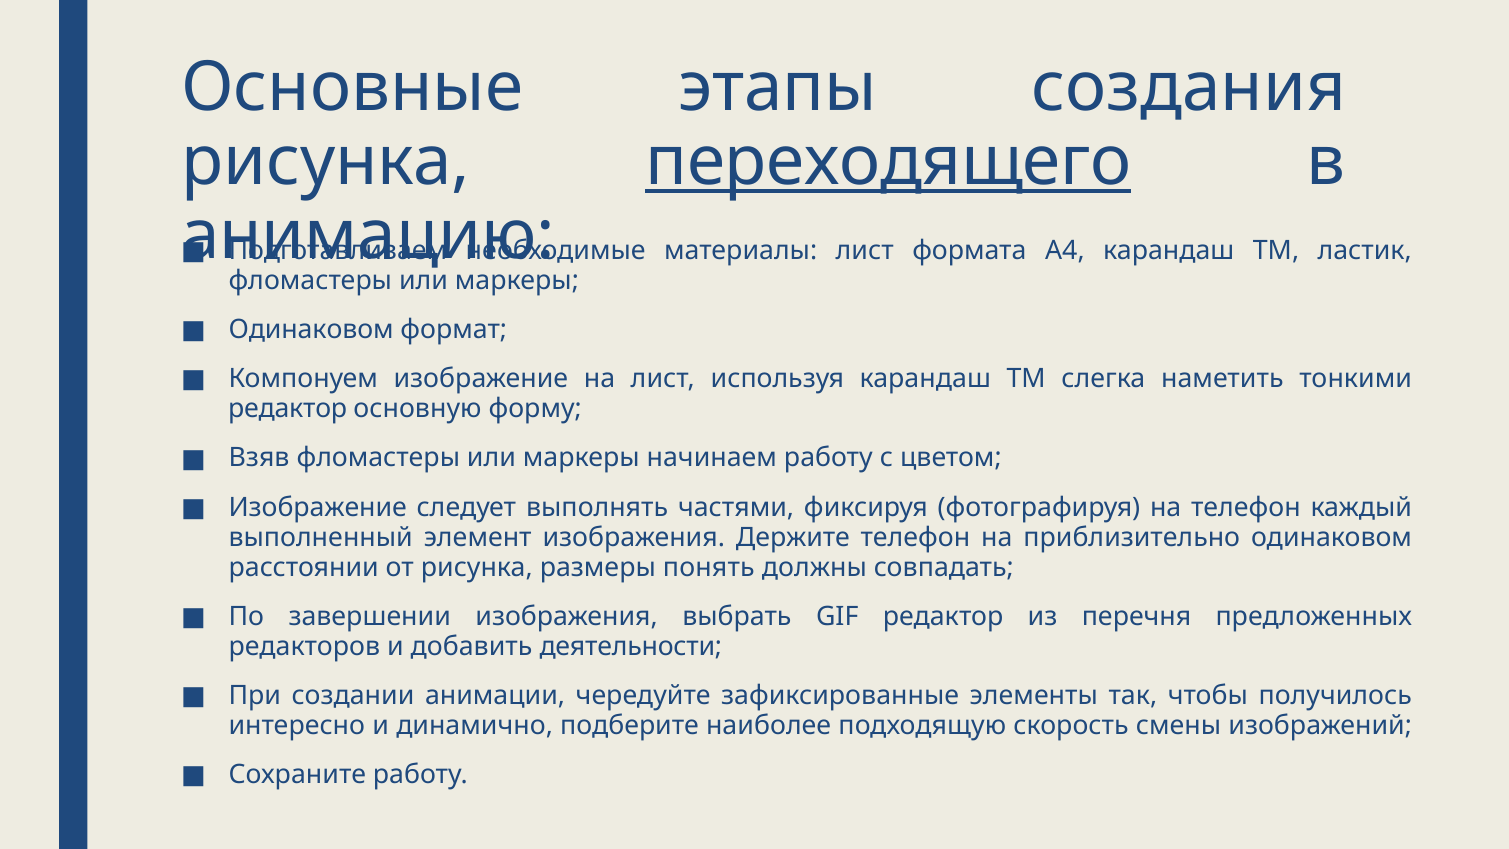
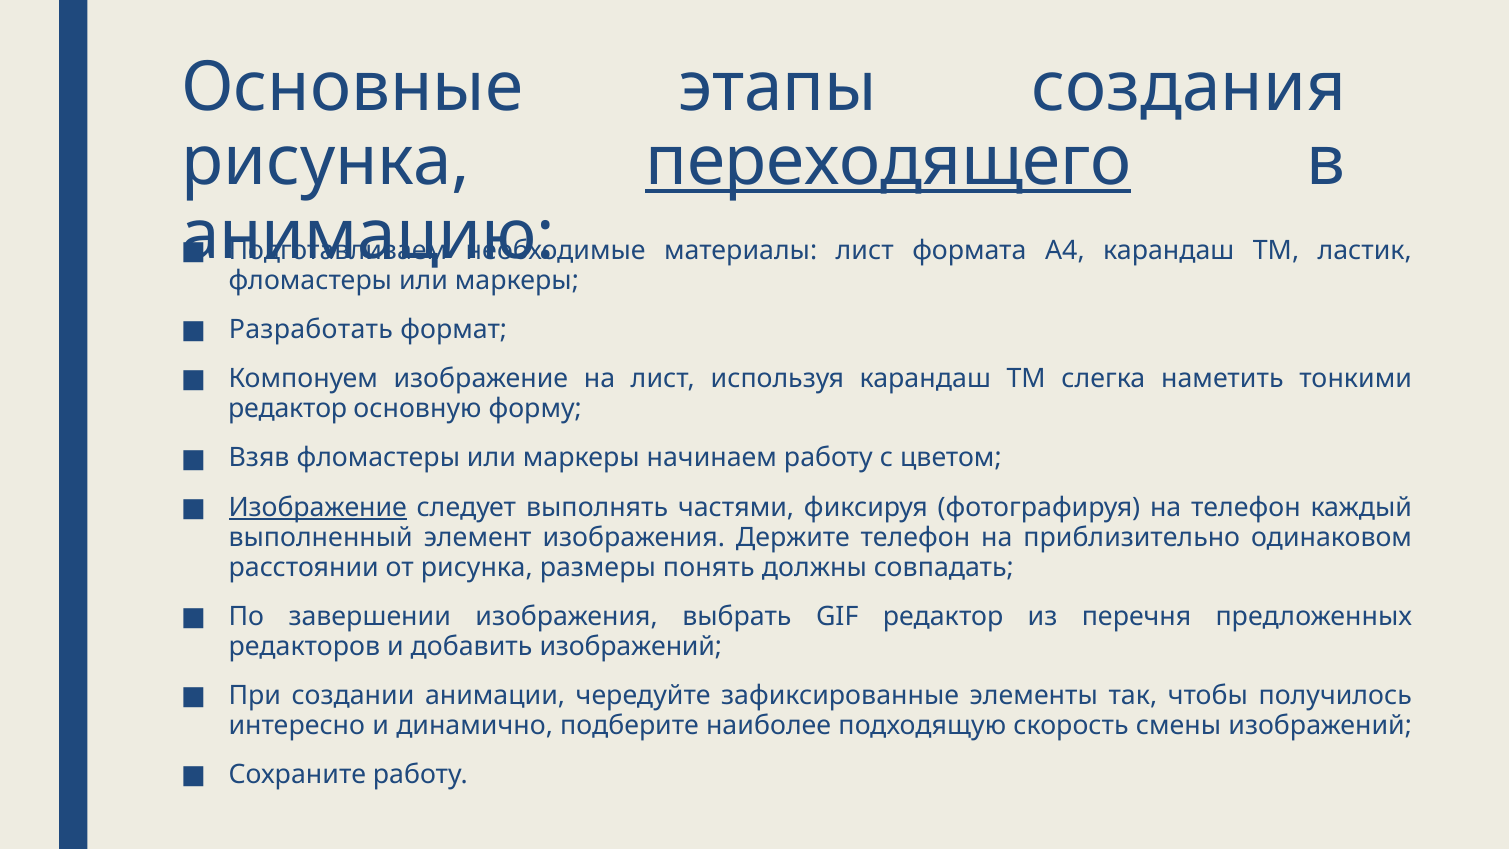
Одинаковом at (311, 330): Одинаковом -> Разработать
Изображение at (318, 507) underline: none -> present
добавить деятельности: деятельности -> изображений
